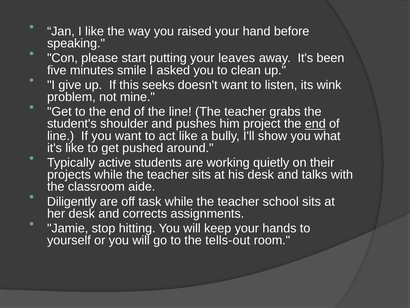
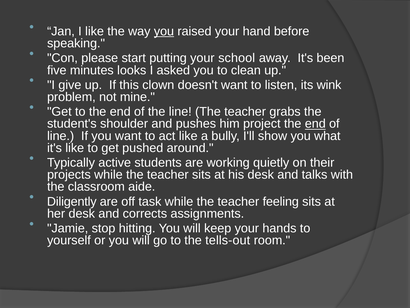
you at (164, 31) underline: none -> present
leaves: leaves -> school
smile: smile -> looks
seeks: seeks -> clown
school: school -> feeling
